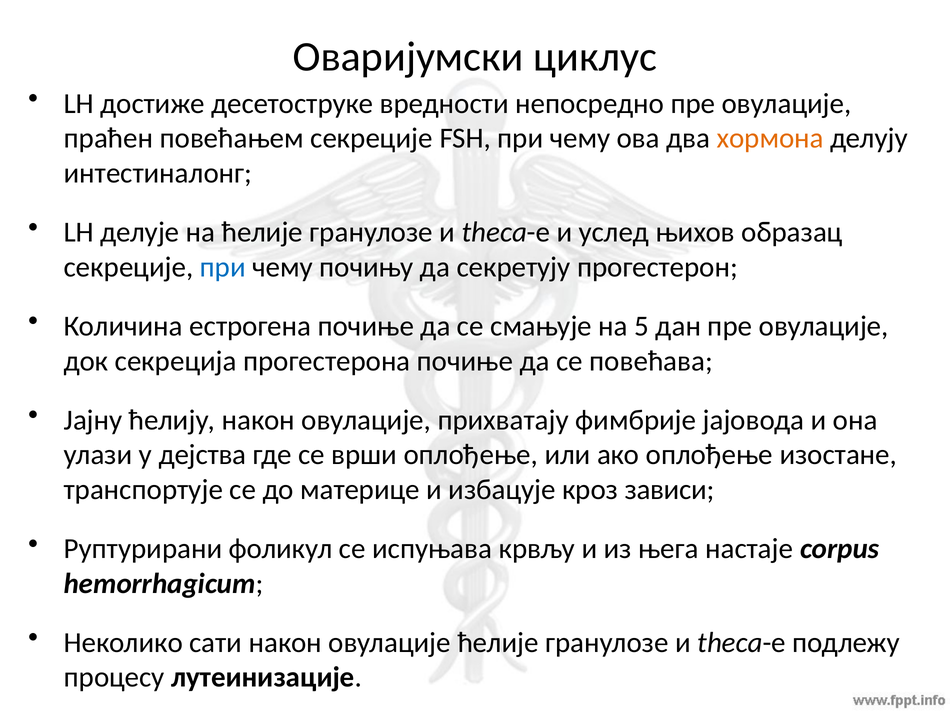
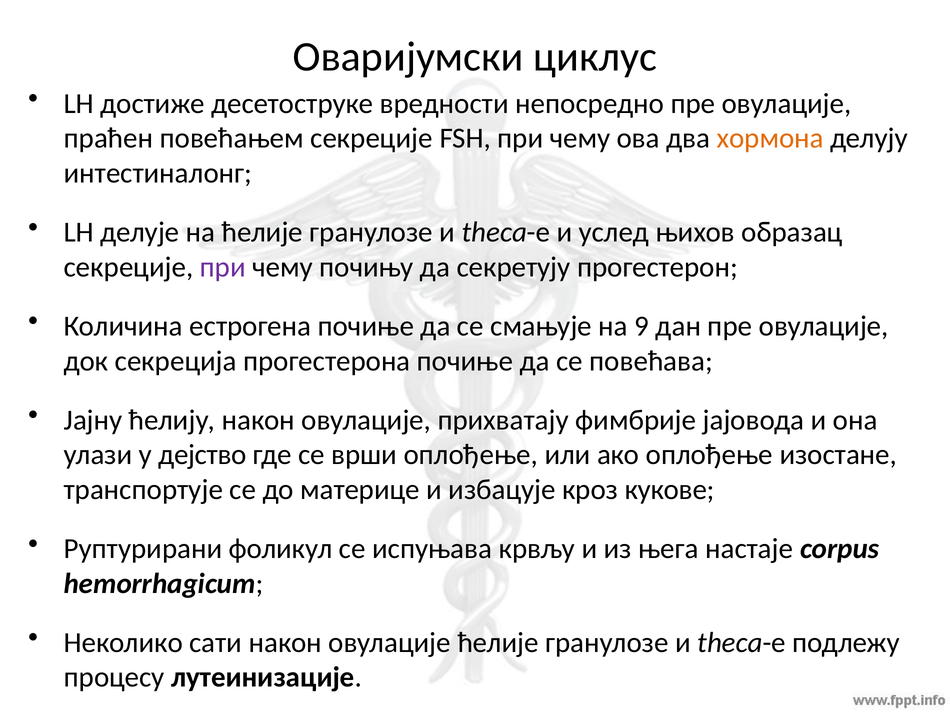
при at (223, 267) colour: blue -> purple
5: 5 -> 9
дејства: дејства -> дејство
зависи: зависи -> кукове
